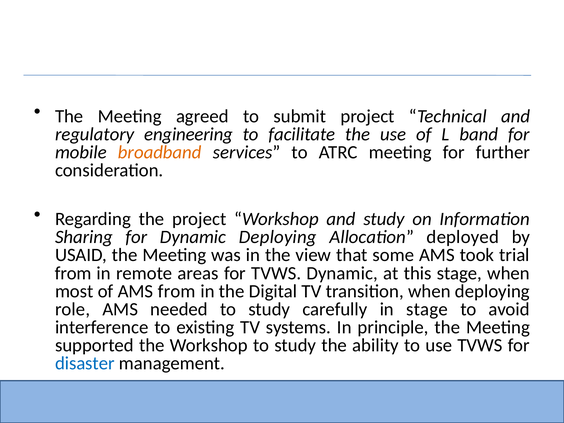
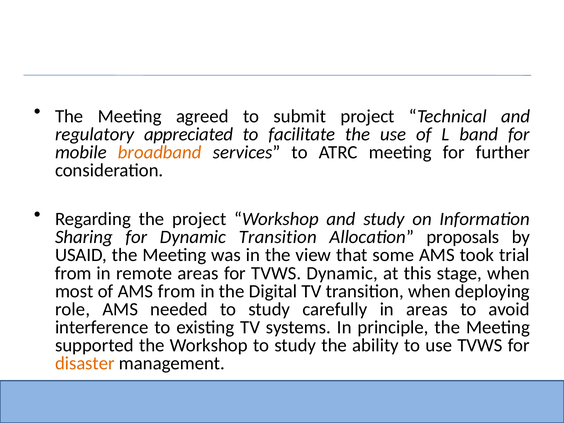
engineering: engineering -> appreciated
Dynamic Deploying: Deploying -> Transition
deployed: deployed -> proposals
in stage: stage -> areas
disaster colour: blue -> orange
